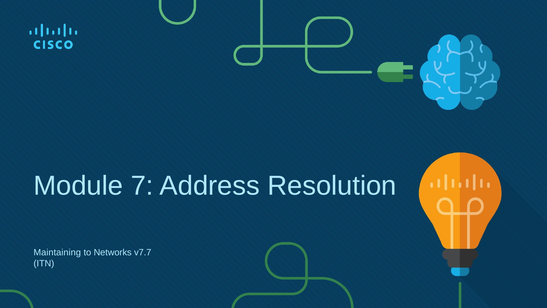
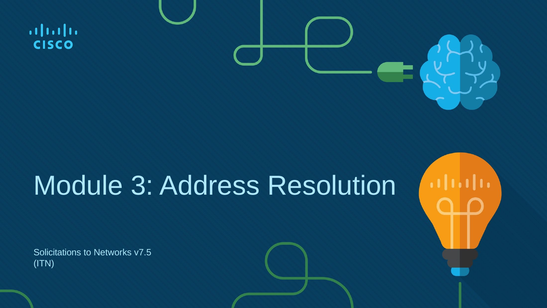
7: 7 -> 3
Maintaining: Maintaining -> Solicitations
v7.7: v7.7 -> v7.5
